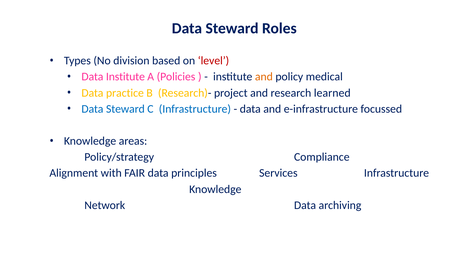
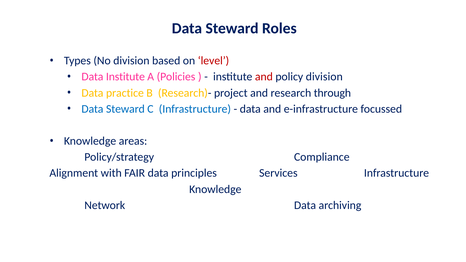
and at (264, 77) colour: orange -> red
policy medical: medical -> division
learned: learned -> through
